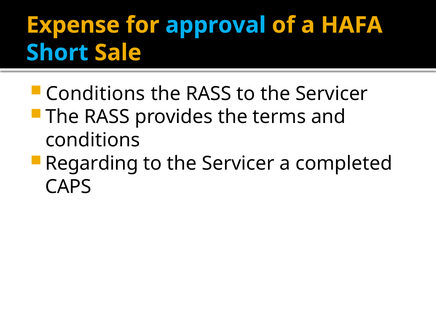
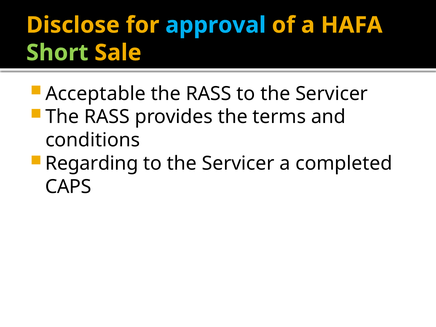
Expense: Expense -> Disclose
Short colour: light blue -> light green
Conditions at (95, 94): Conditions -> Acceptable
